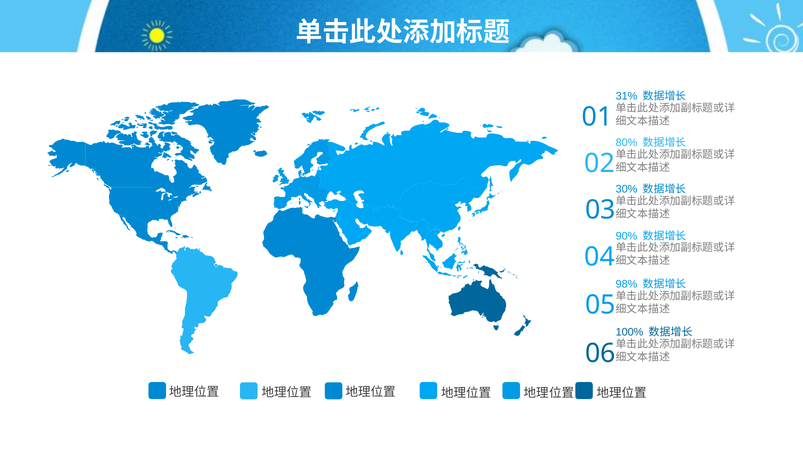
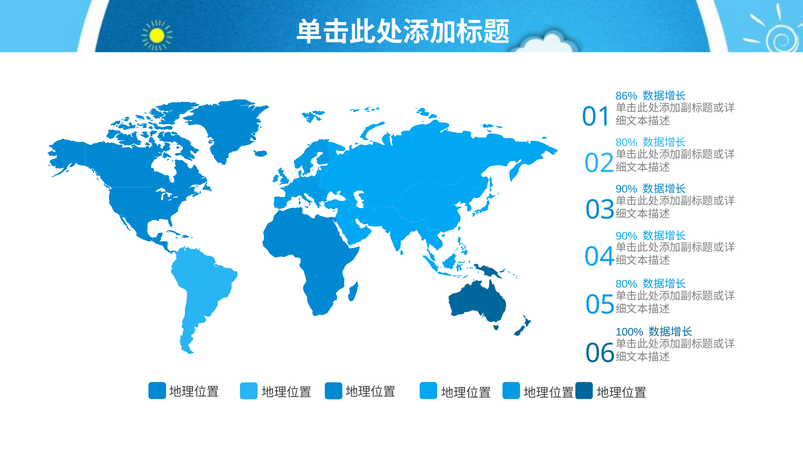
31%: 31% -> 86%
30% at (627, 189): 30% -> 90%
98% at (627, 284): 98% -> 80%
